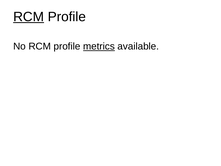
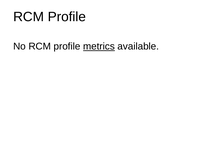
RCM at (29, 17) underline: present -> none
